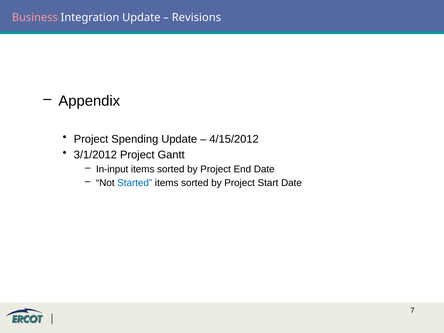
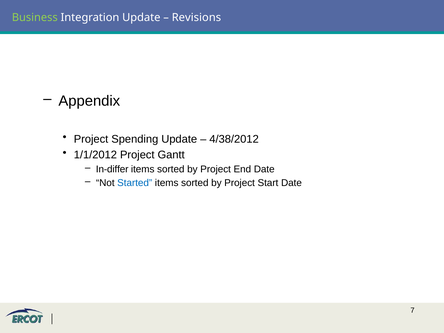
Business colour: pink -> light green
4/15/2012: 4/15/2012 -> 4/38/2012
3/1/2012: 3/1/2012 -> 1/1/2012
In-input: In-input -> In-differ
